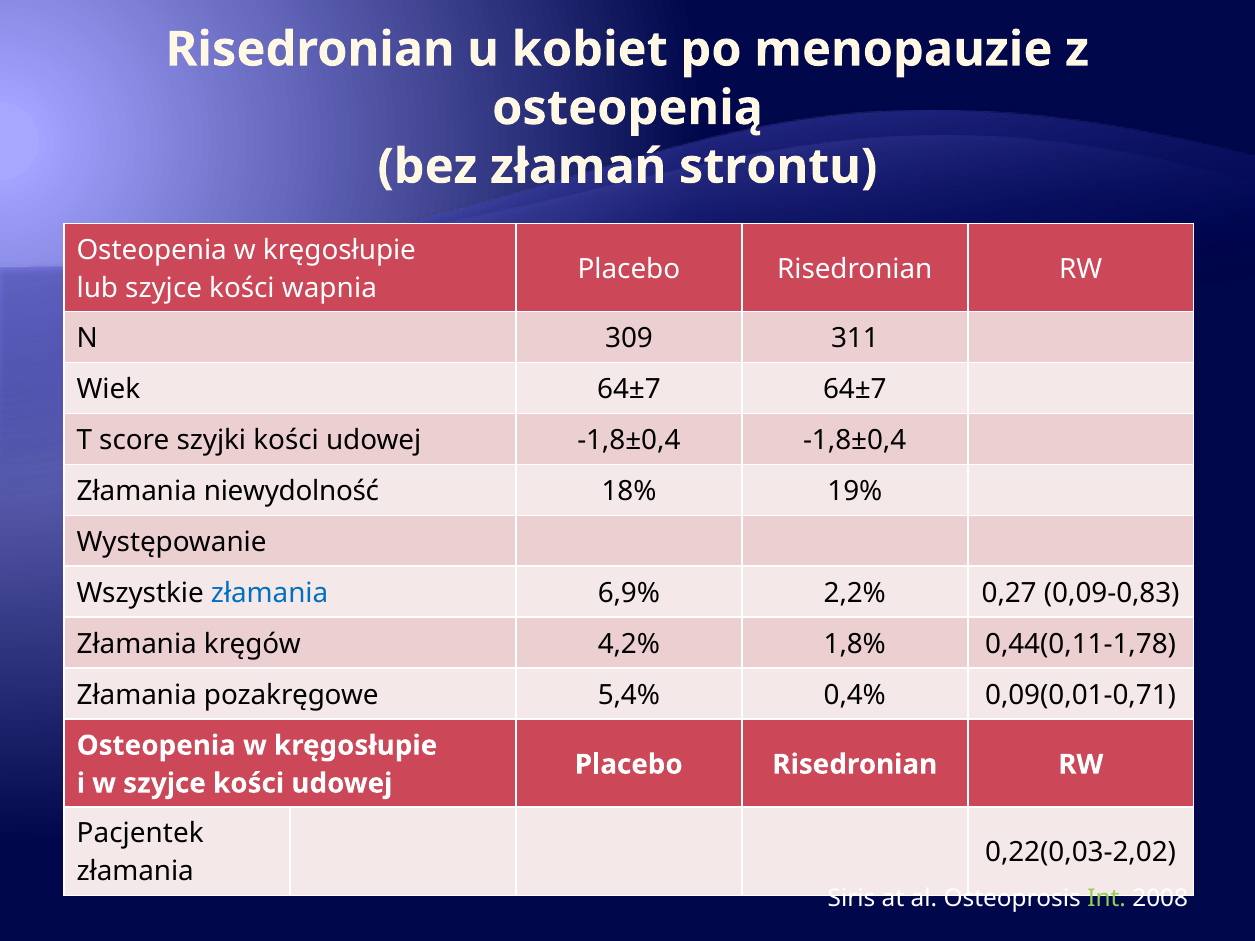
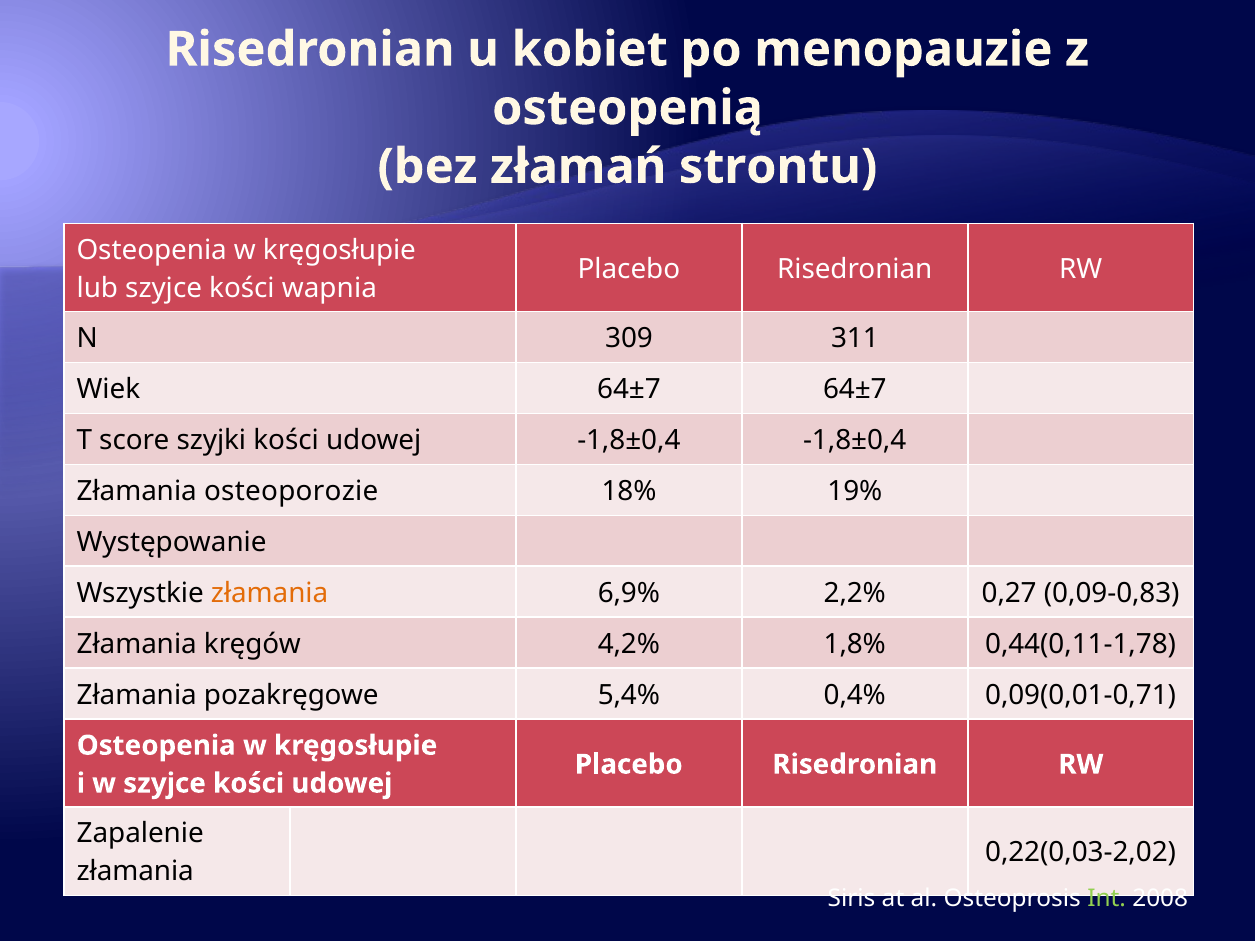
niewydolność: niewydolność -> osteoporozie
złamania at (270, 593) colour: blue -> orange
Pacjentek: Pacjentek -> Zapalenie
